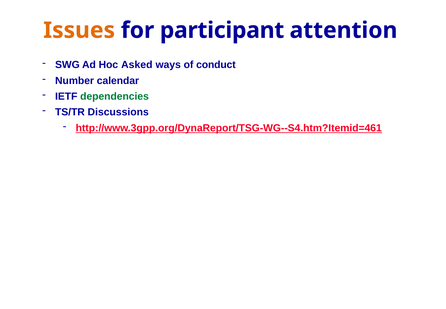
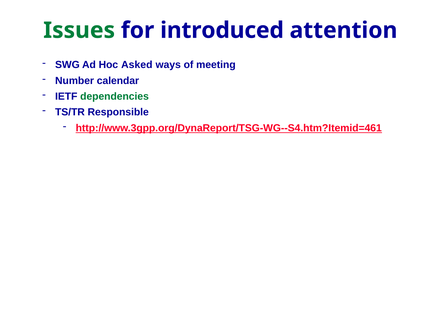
Issues colour: orange -> green
participant: participant -> introduced
conduct: conduct -> meeting
Discussions: Discussions -> Responsible
